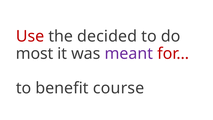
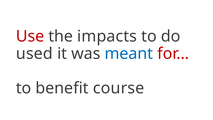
decided: decided -> impacts
most: most -> used
meant colour: purple -> blue
